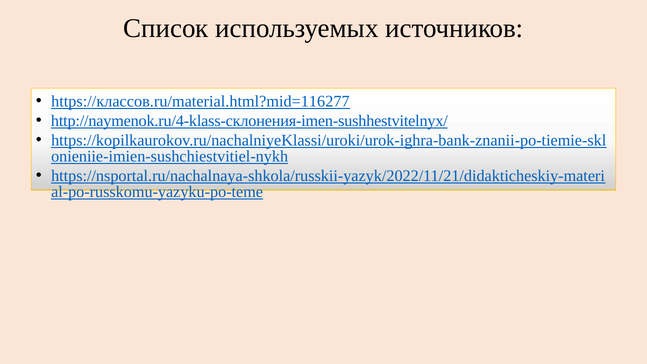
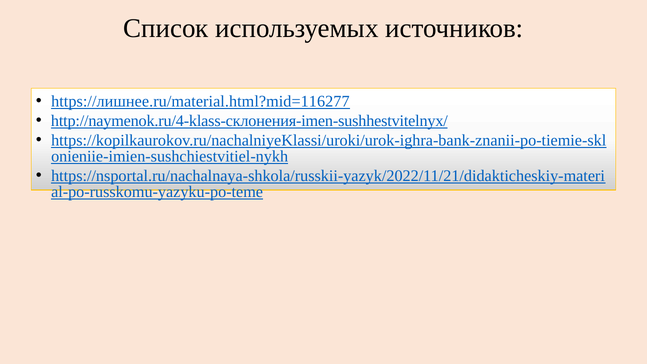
https://классов.ru/material.html?mid=116277: https://классов.ru/material.html?mid=116277 -> https://лишнее.ru/material.html?mid=116277
